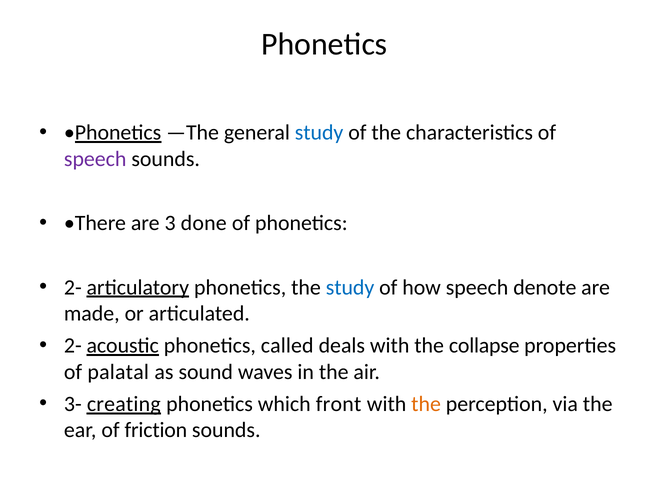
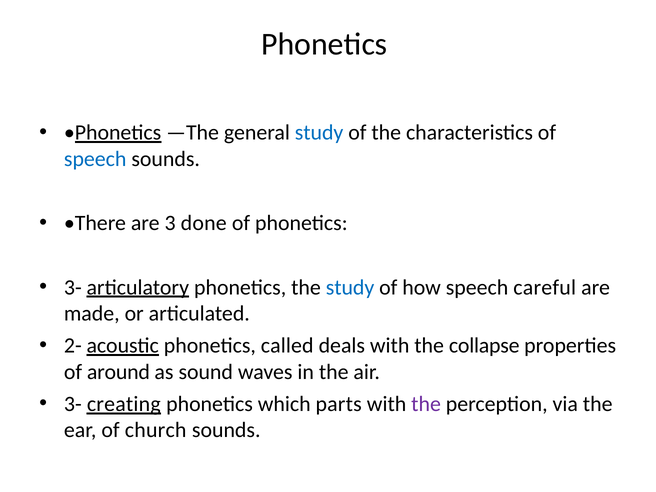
speech at (95, 159) colour: purple -> blue
2- at (73, 287): 2- -> 3-
denote: denote -> careful
palatal: palatal -> around
front: front -> parts
the at (426, 404) colour: orange -> purple
friction: friction -> church
